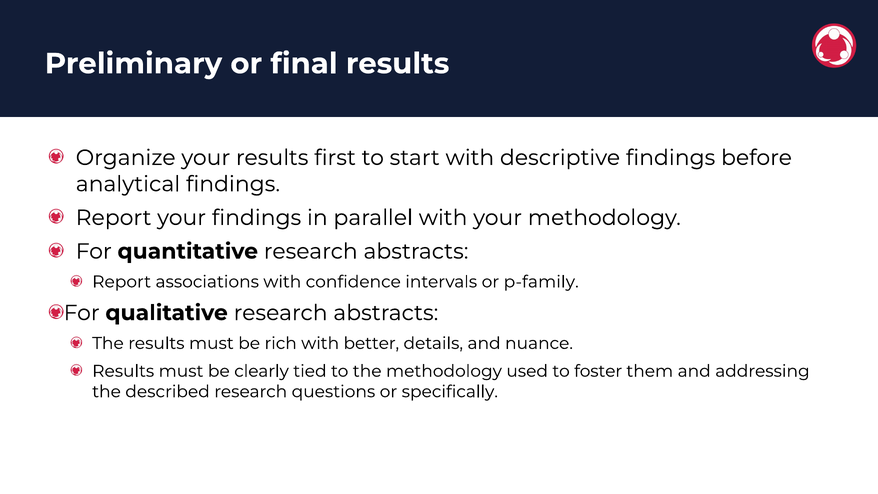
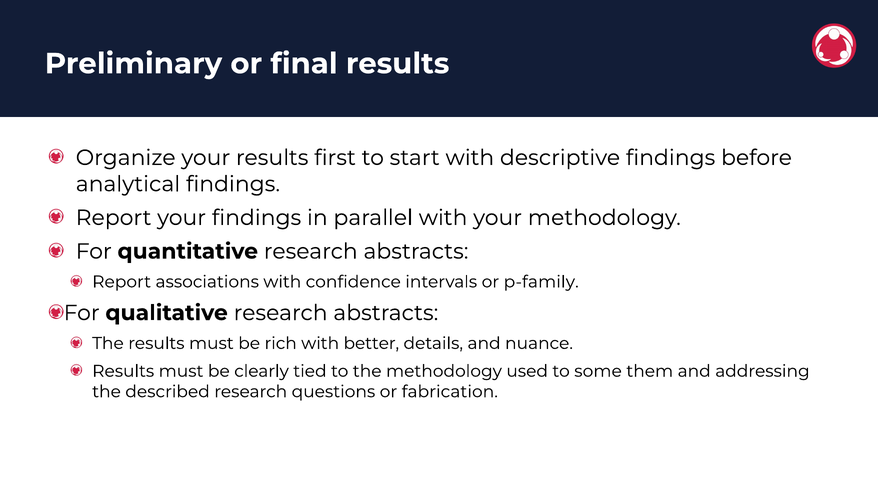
foster: foster -> some
specifically: specifically -> fabrication
